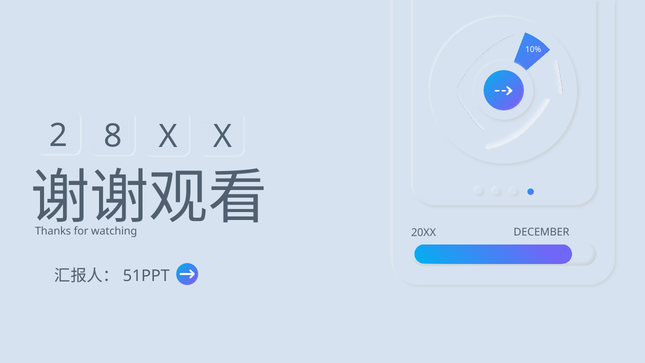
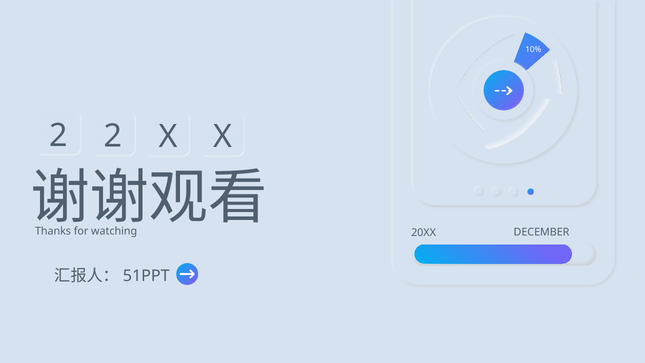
2 8: 8 -> 2
